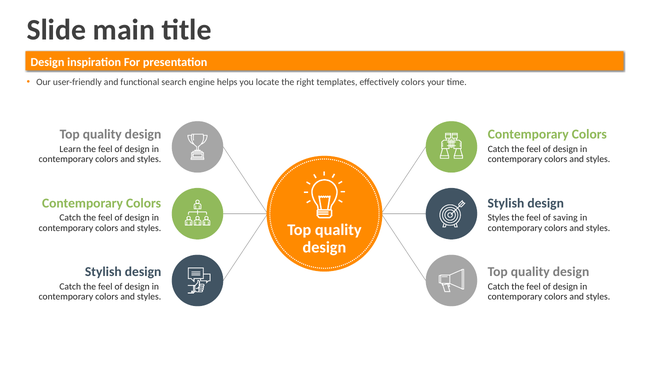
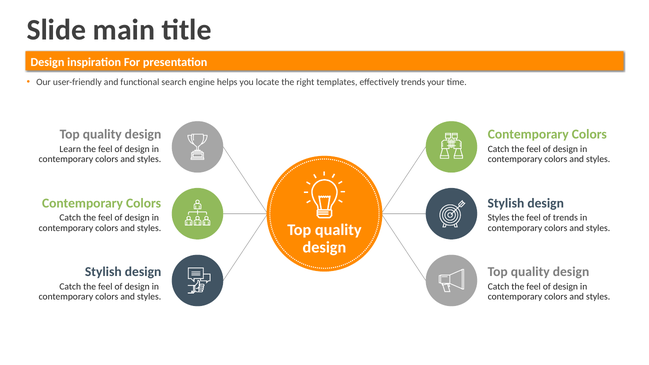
effectively colors: colors -> trends
of saving: saving -> trends
